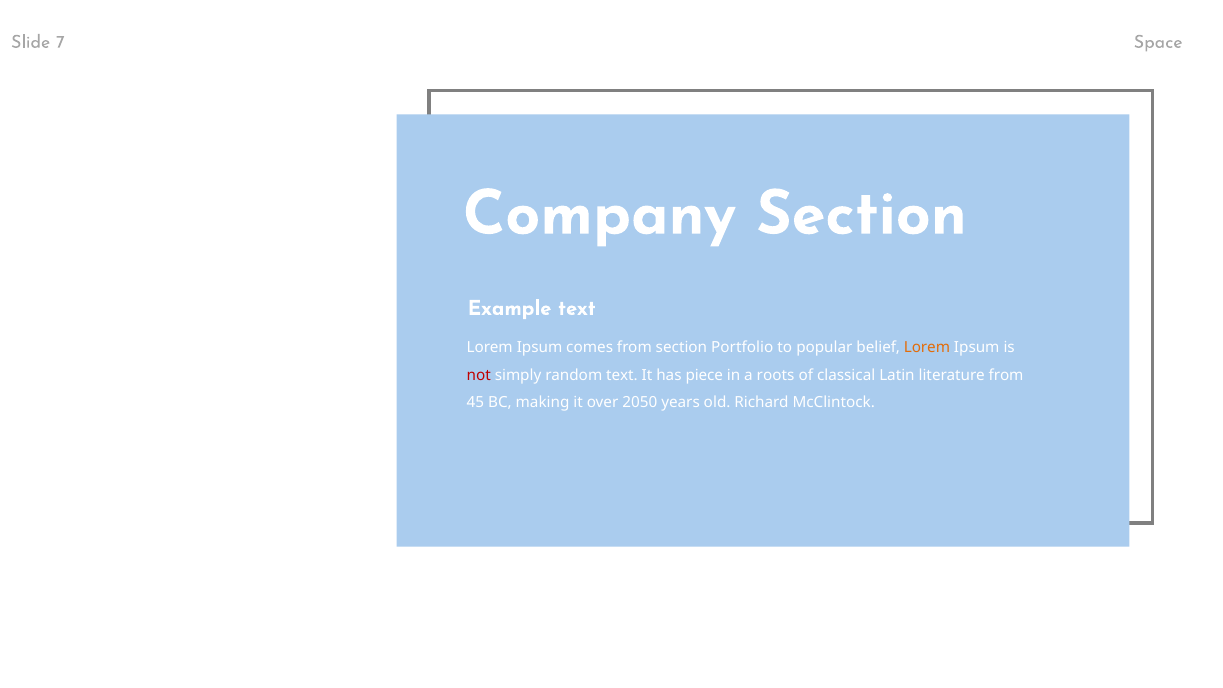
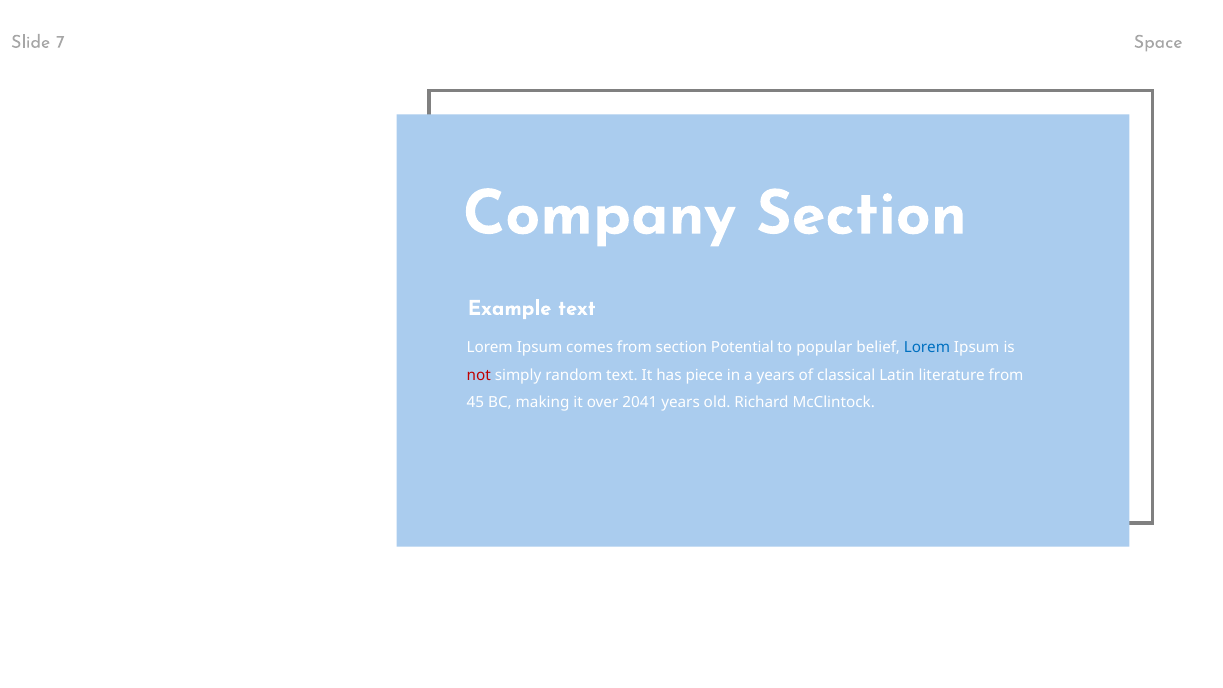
Portfolio: Portfolio -> Potential
Lorem at (927, 348) colour: orange -> blue
a roots: roots -> years
2050: 2050 -> 2041
